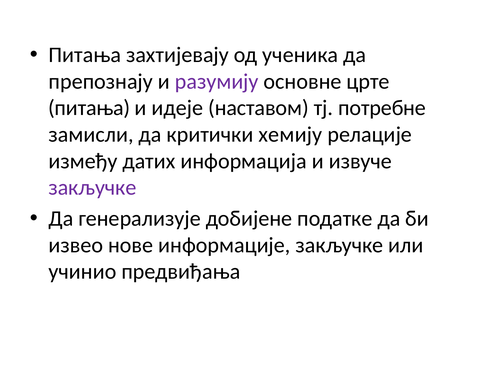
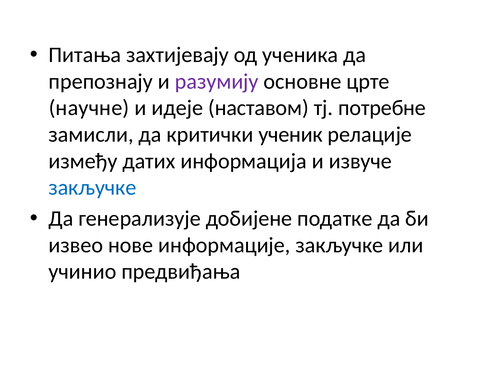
питања at (89, 108): питања -> научне
хемију: хемију -> ученик
закључке at (92, 188) colour: purple -> blue
